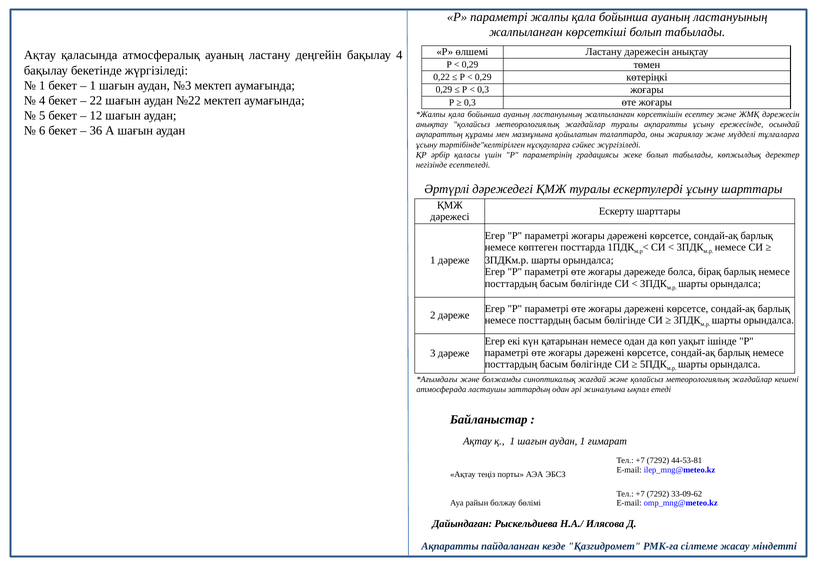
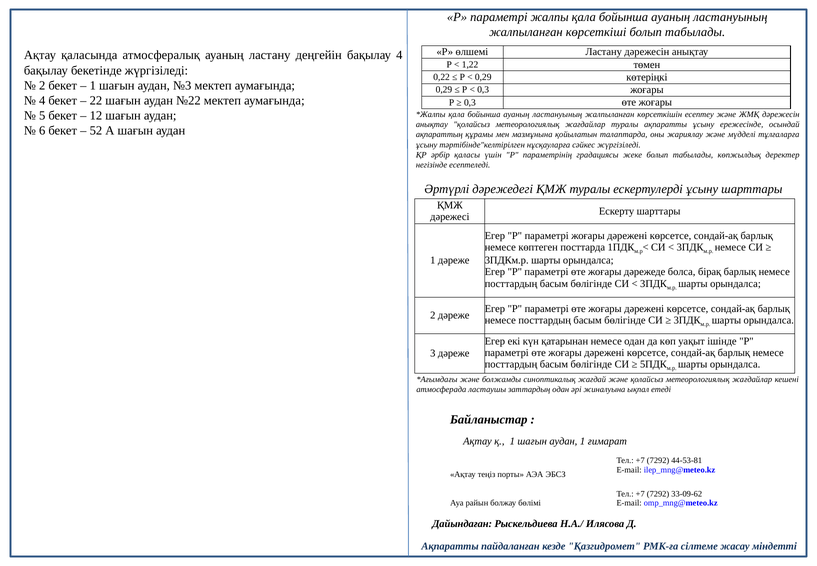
0,29 at (470, 65): 0,29 -> 1,22
1 at (42, 85): 1 -> 2
36: 36 -> 52
